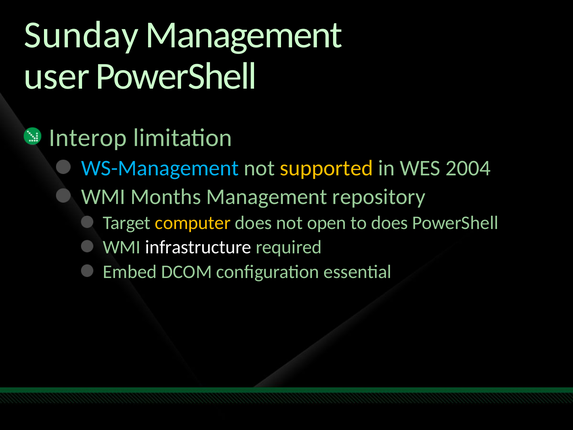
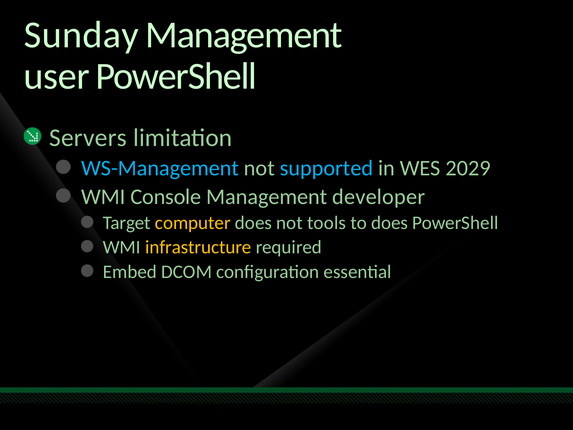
Interop: Interop -> Servers
supported colour: yellow -> light blue
2004: 2004 -> 2029
Months: Months -> Console
repository: repository -> developer
open: open -> tools
infrastructure colour: white -> yellow
